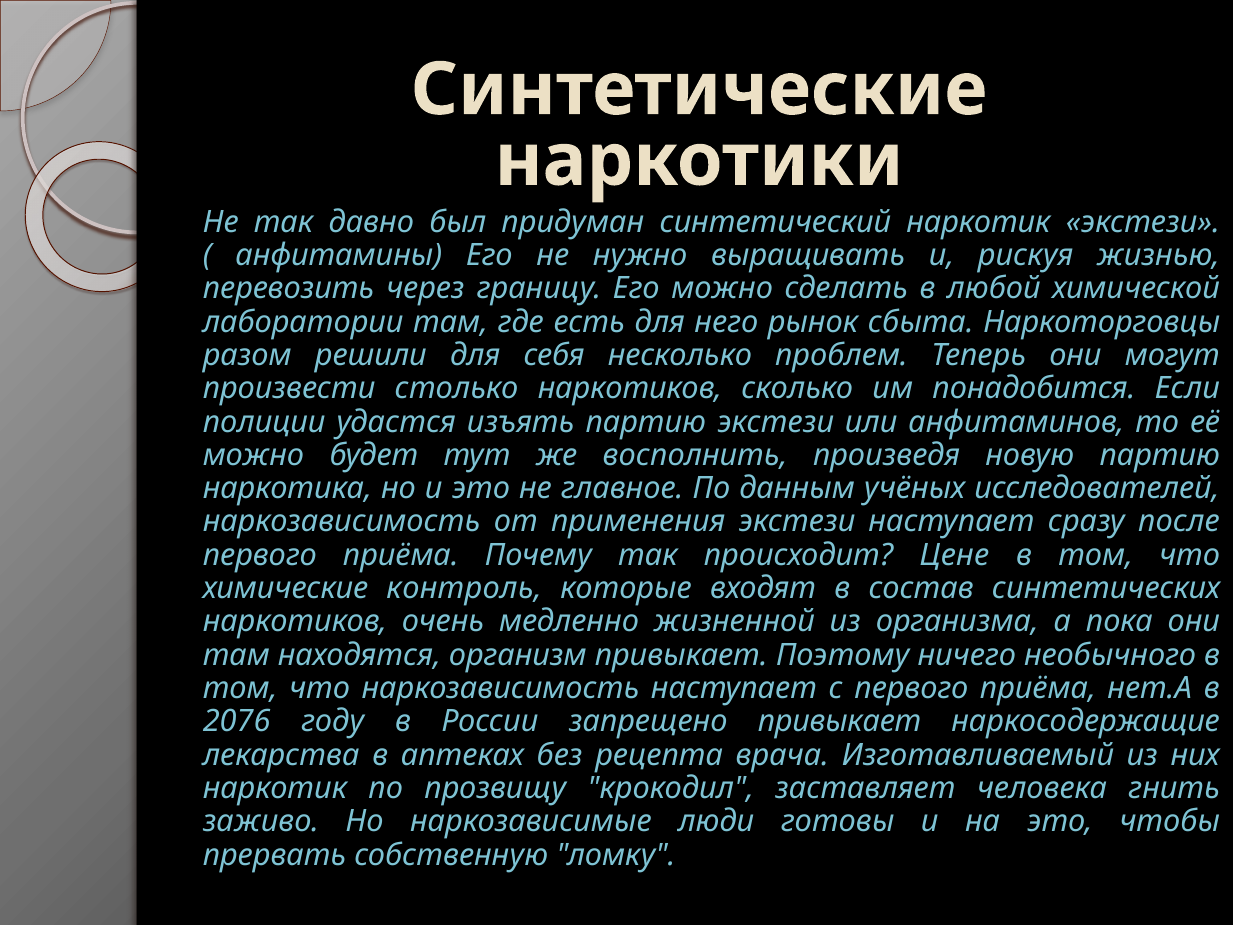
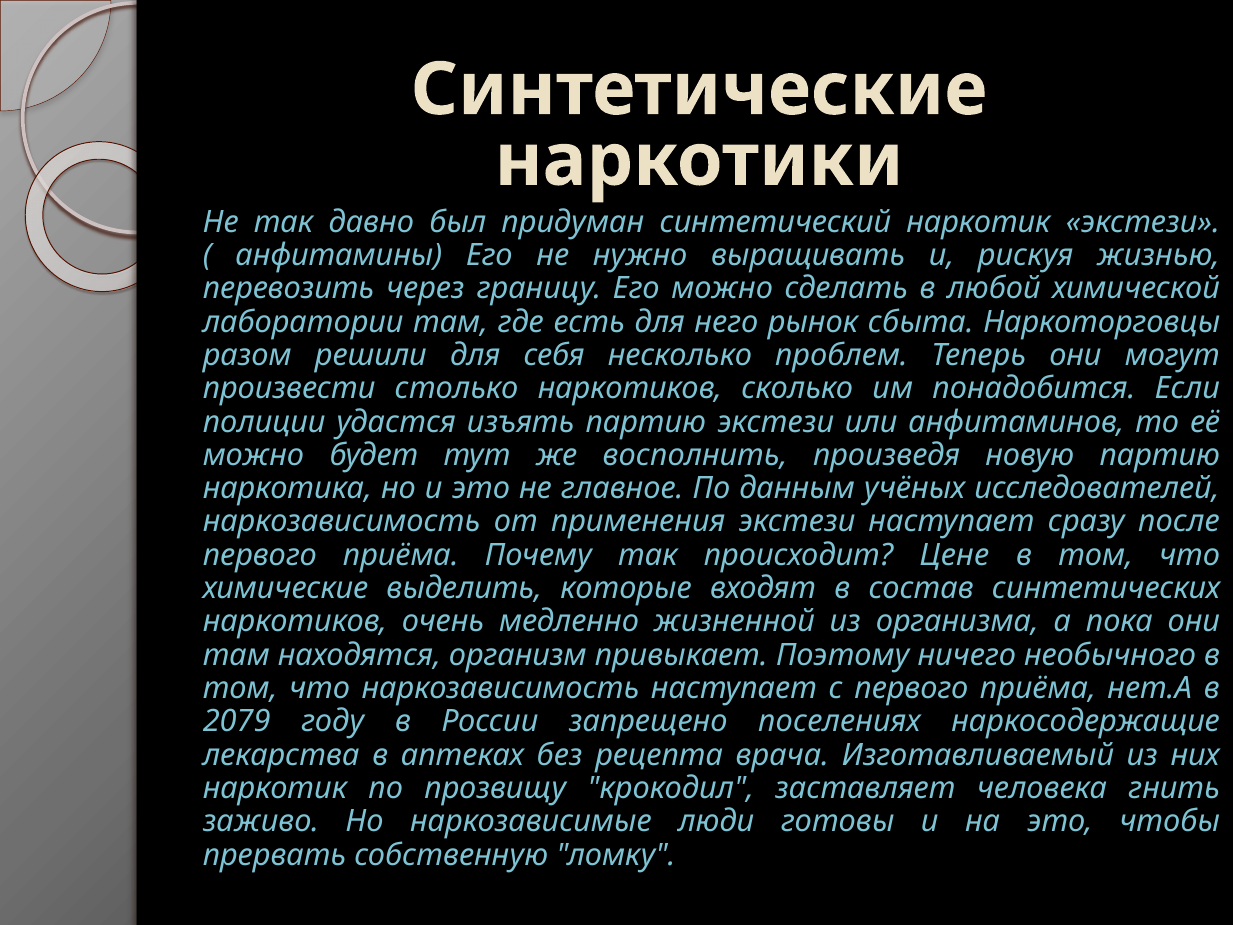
контроль: контроль -> выделить
2076: 2076 -> 2079
запрещено привыкает: привыкает -> поселениях
